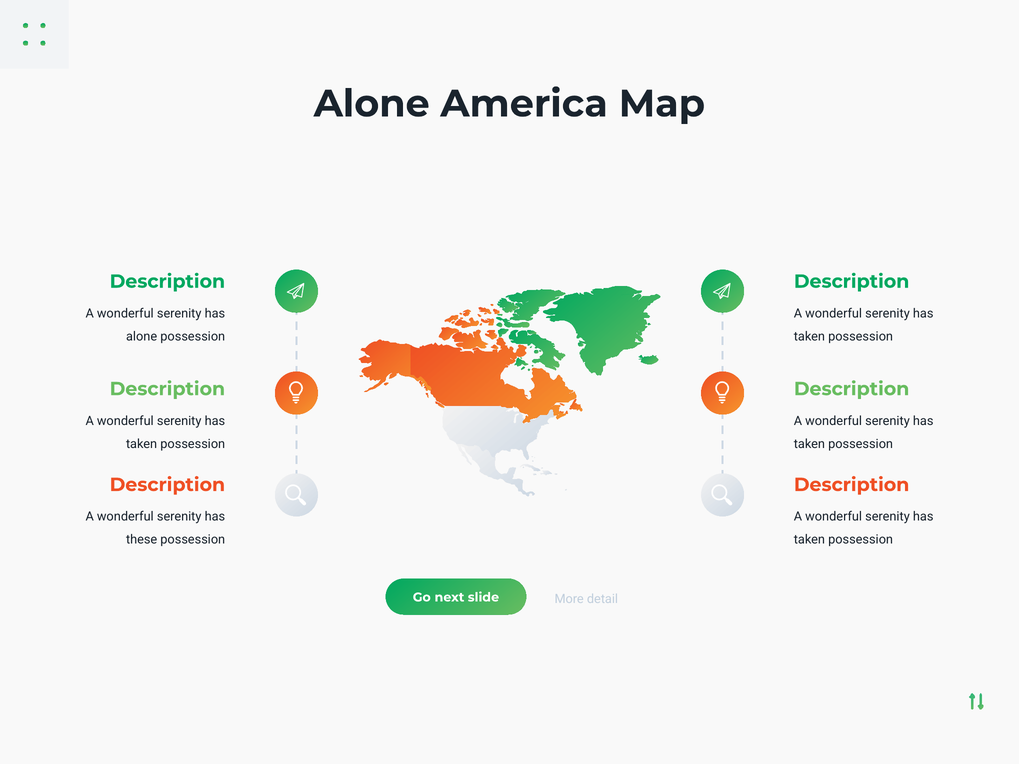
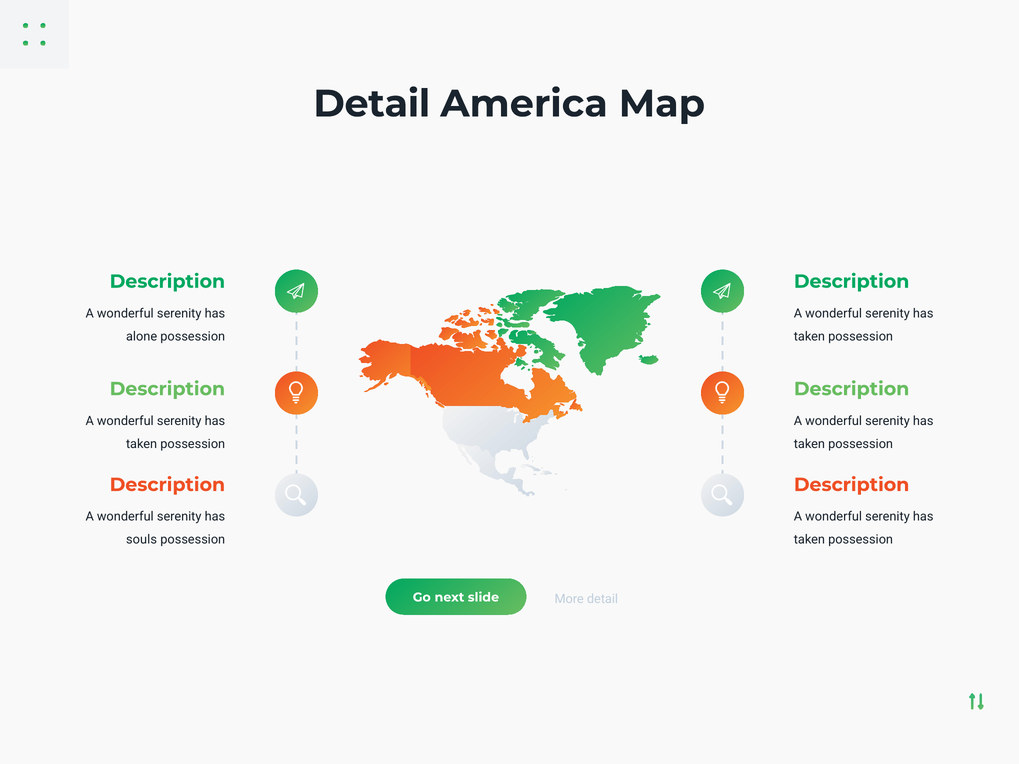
Alone at (372, 104): Alone -> Detail
these: these -> souls
